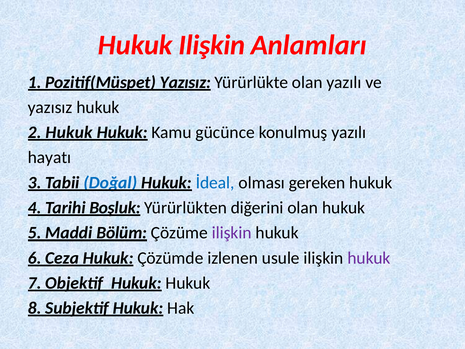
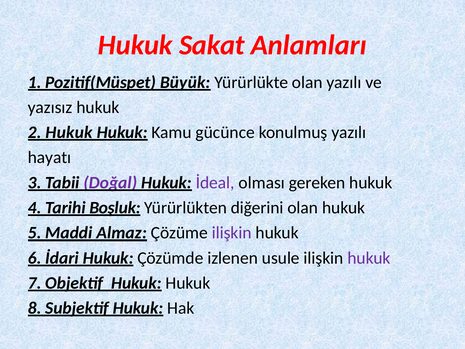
Hukuk Ilişkin: Ilişkin -> Sakat
Pozitif(Müspet Yazısız: Yazısız -> Büyük
Doğal colour: blue -> purple
İdeal colour: blue -> purple
Bölüm: Bölüm -> Almaz
Ceza: Ceza -> İdari
